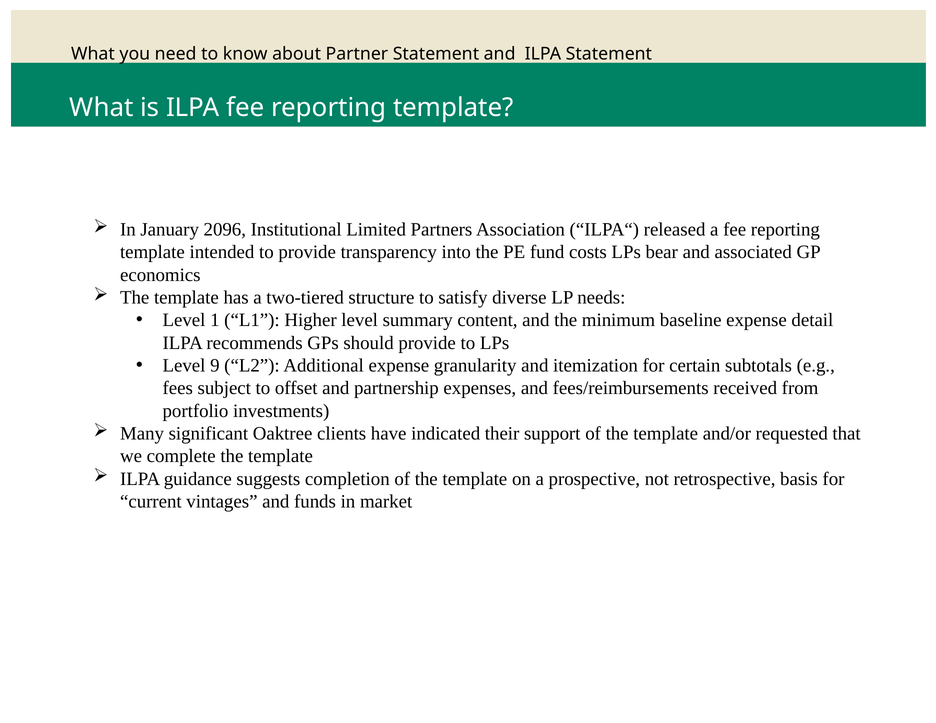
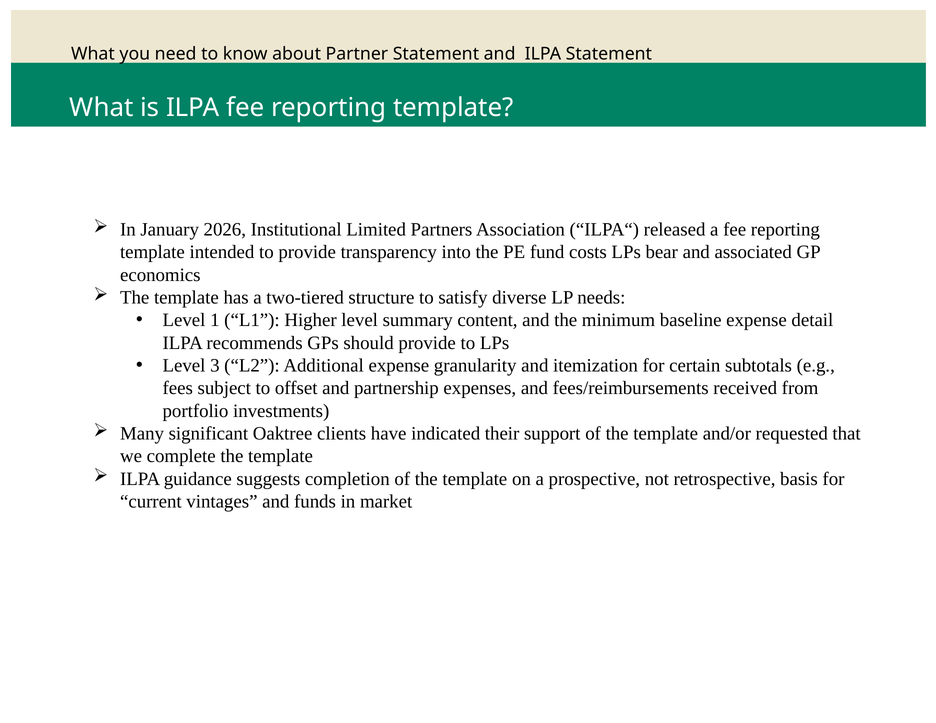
2096: 2096 -> 2026
9: 9 -> 3
